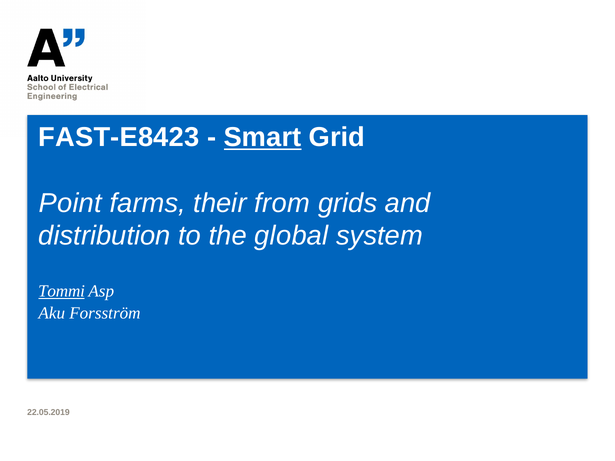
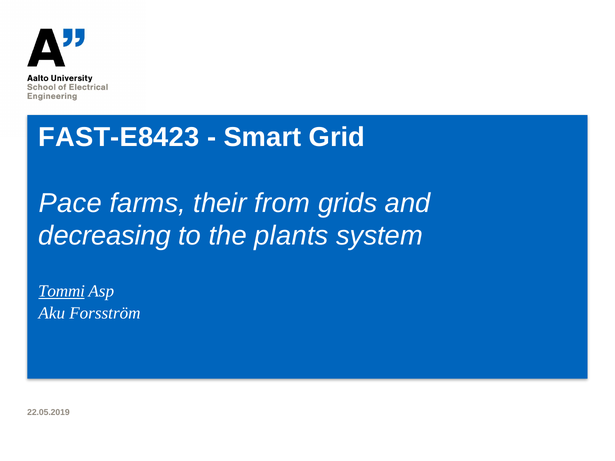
Smart underline: present -> none
Point: Point -> Pace
distribution: distribution -> decreasing
global: global -> plants
